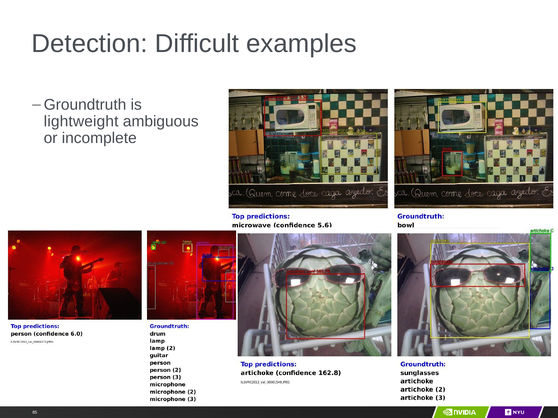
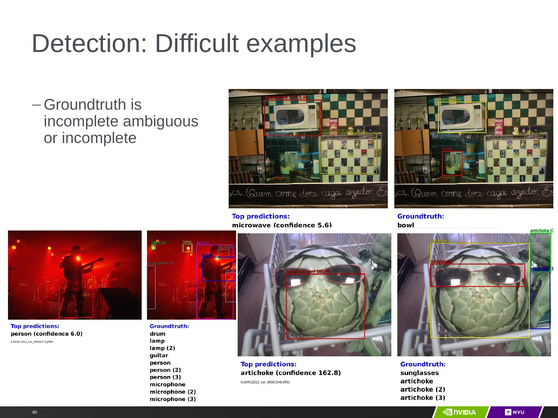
lightweight at (81, 122): lightweight -> incomplete
